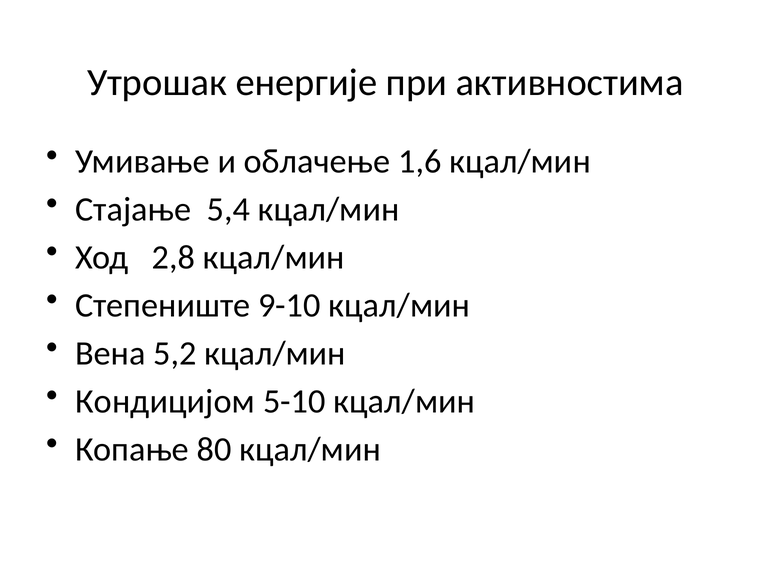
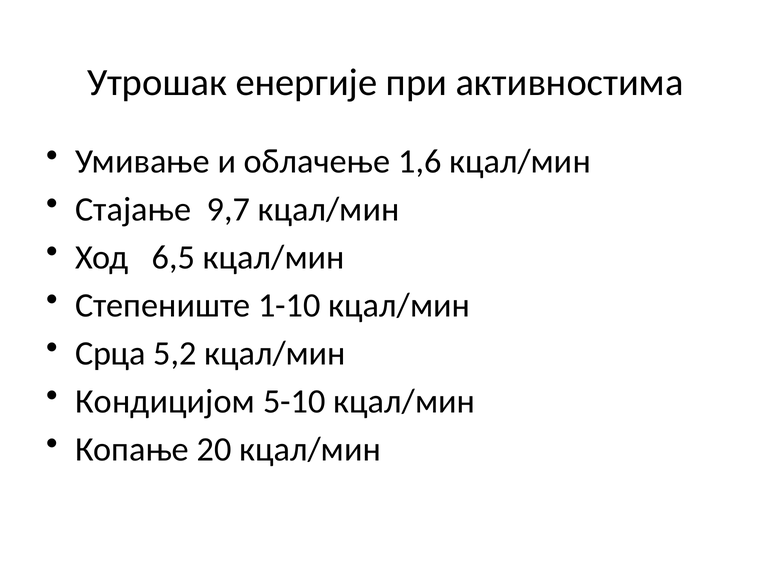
5,4: 5,4 -> 9,7
2,8: 2,8 -> 6,5
9-10: 9-10 -> 1-10
Вена: Вена -> Срца
80: 80 -> 20
